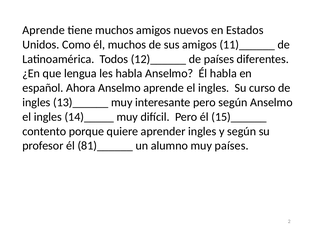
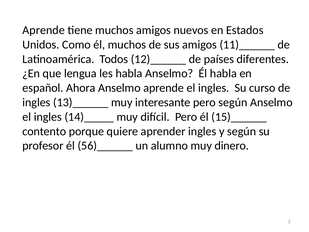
81)______: 81)______ -> 56)______
muy países: países -> dinero
